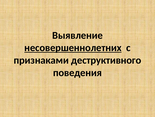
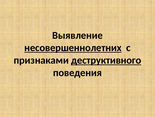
деструктивного underline: none -> present
